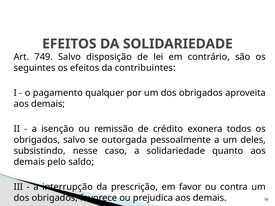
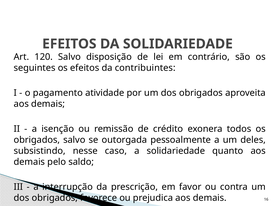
749: 749 -> 120
qualquer: qualquer -> atividade
